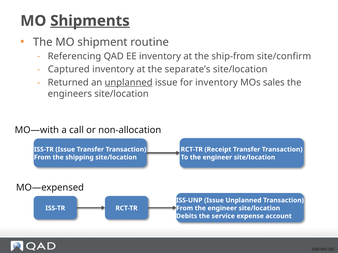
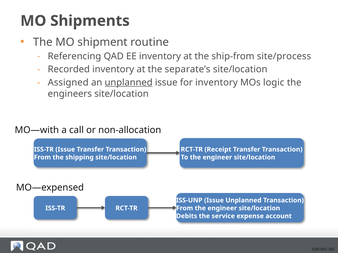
Shipments underline: present -> none
site/confirm: site/confirm -> site/process
Captured: Captured -> Recorded
Returned: Returned -> Assigned
sales: sales -> logic
